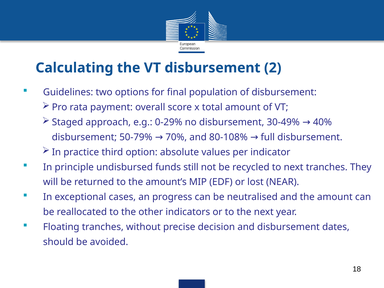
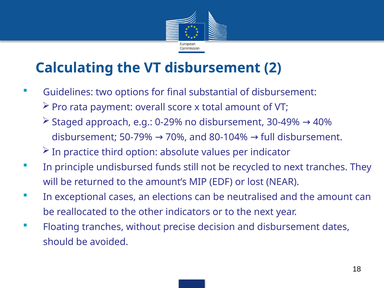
population: population -> substantial
80-108%: 80-108% -> 80-104%
progress: progress -> elections
